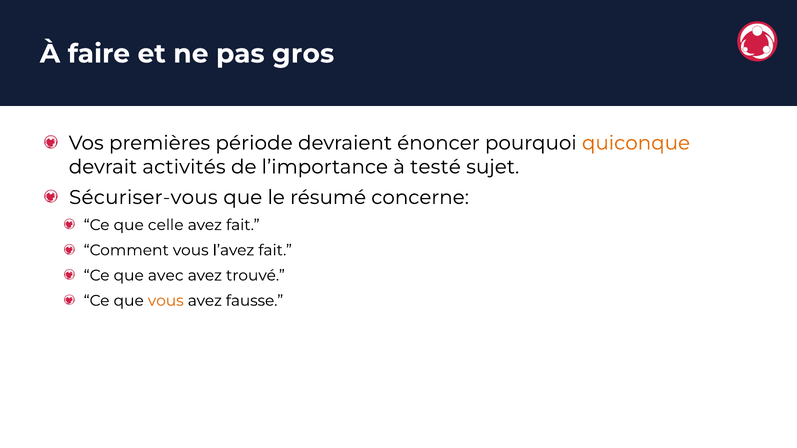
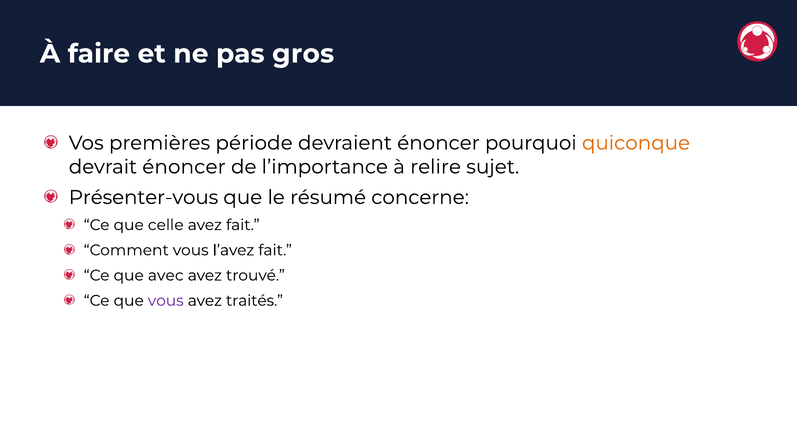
devrait activités: activités -> énoncer
testé: testé -> relire
Sécuriser-vous: Sécuriser-vous -> Présenter-vous
vous at (166, 301) colour: orange -> purple
fausse: fausse -> traités
